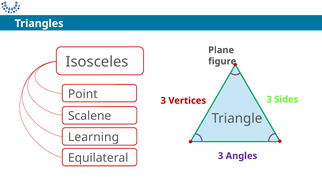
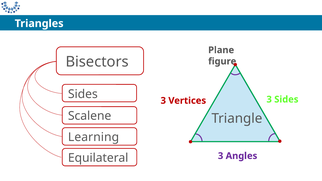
Isosceles: Isosceles -> Bisectors
Point at (83, 94): Point -> Sides
